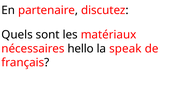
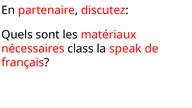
hello: hello -> class
